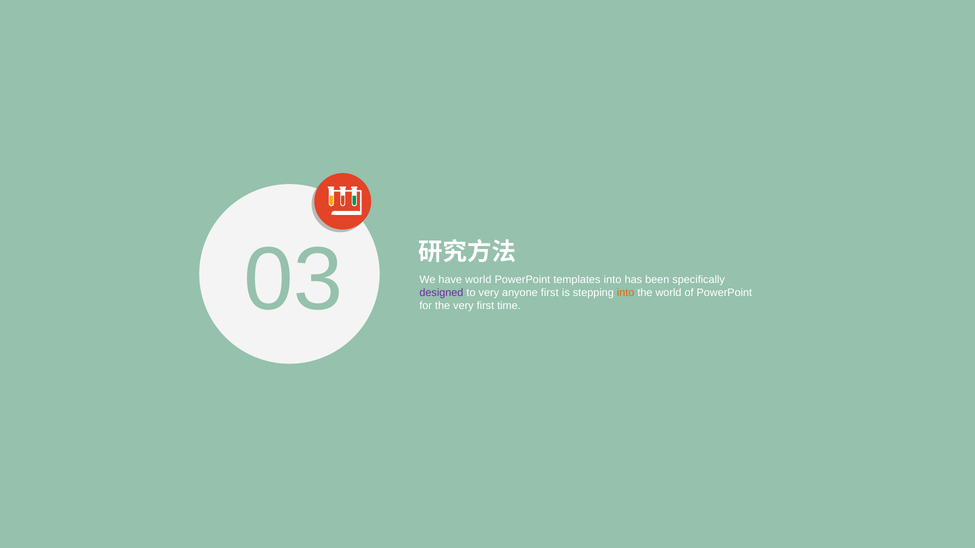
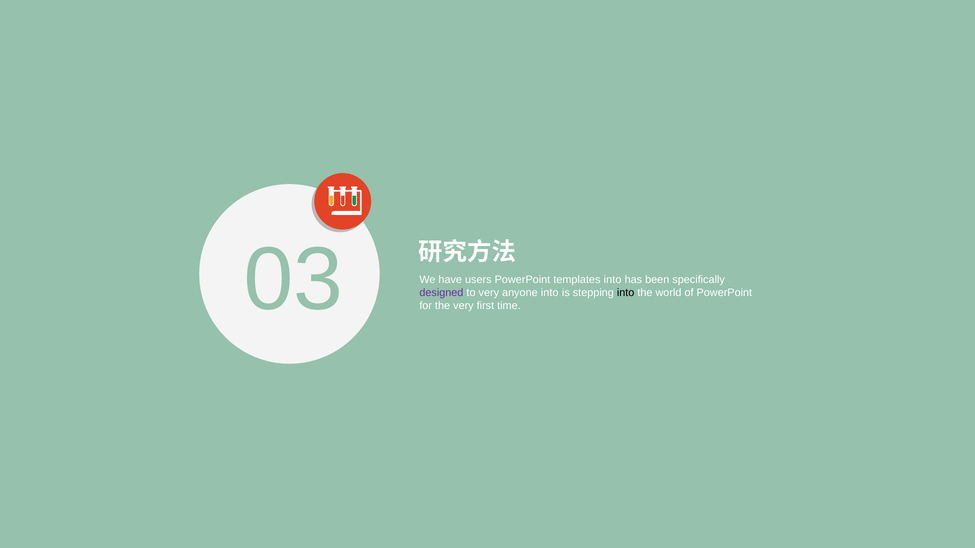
have world: world -> users
anyone first: first -> into
into at (626, 293) colour: orange -> black
